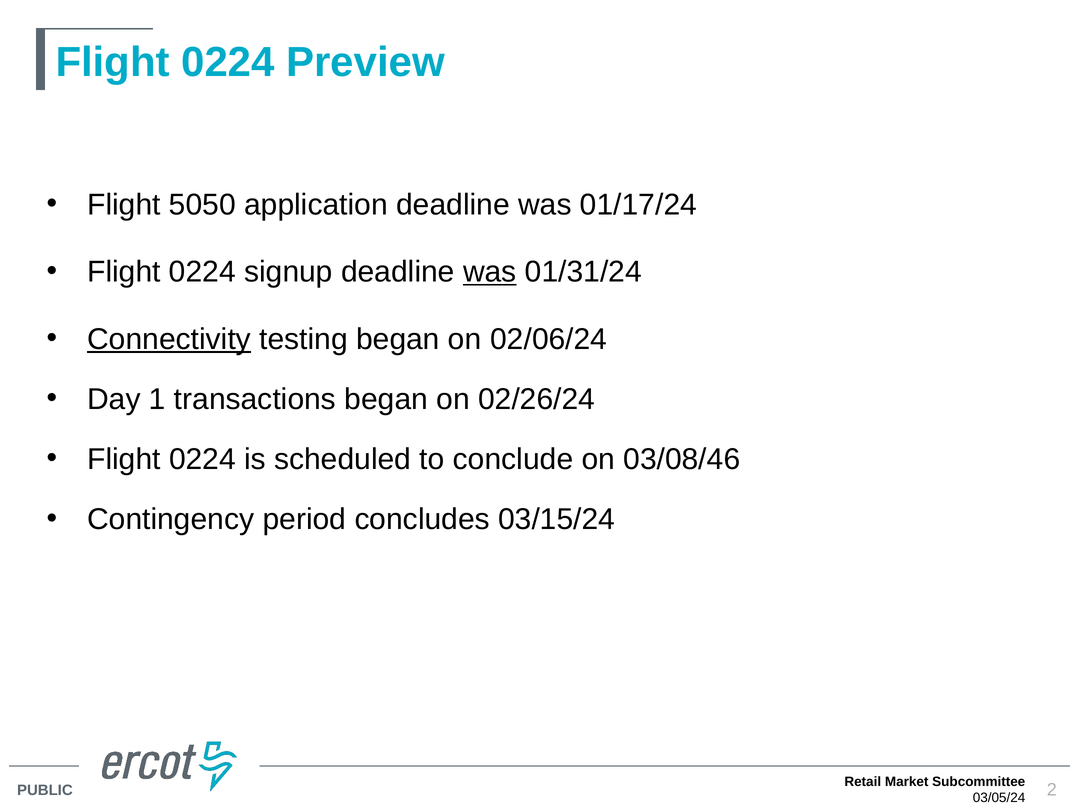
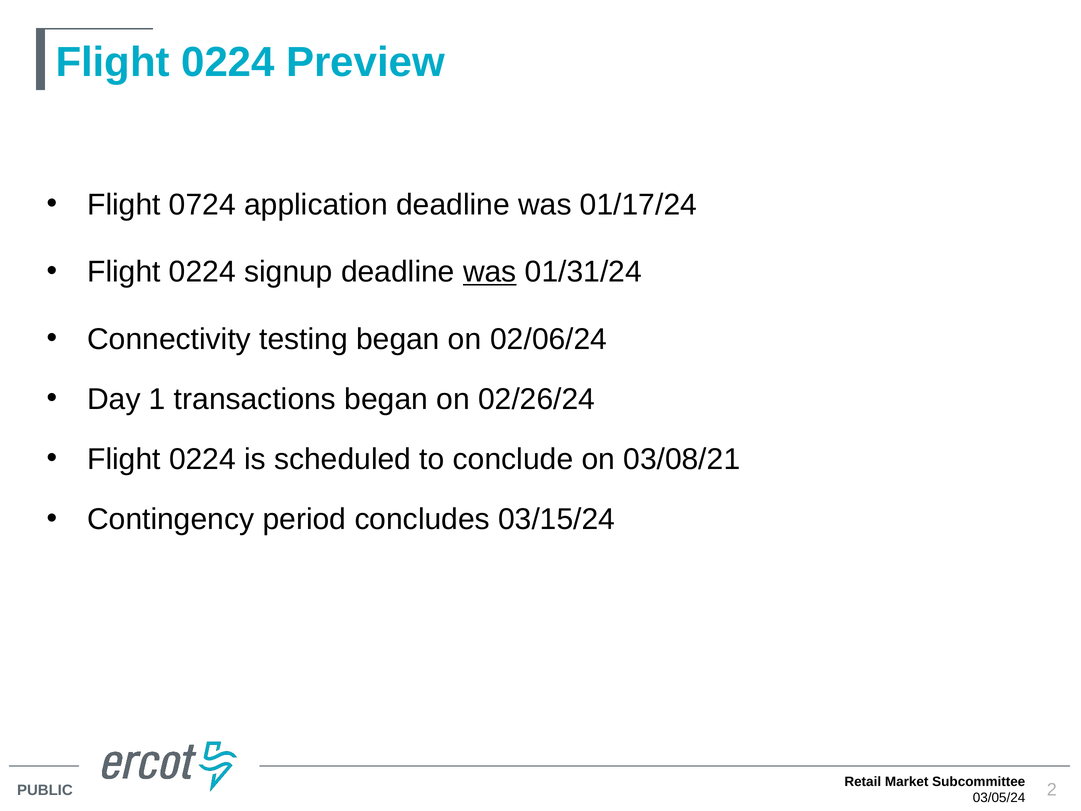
5050: 5050 -> 0724
Connectivity underline: present -> none
03/08/46: 03/08/46 -> 03/08/21
